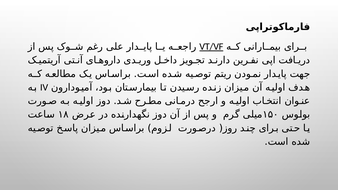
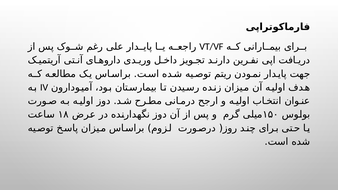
VT/VF underline: present -> none
